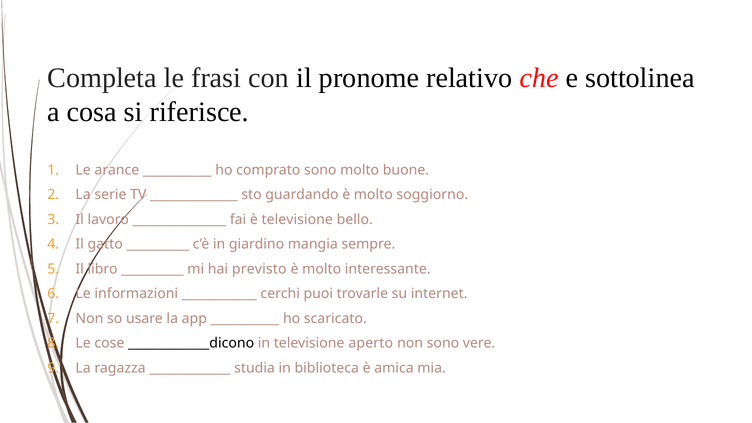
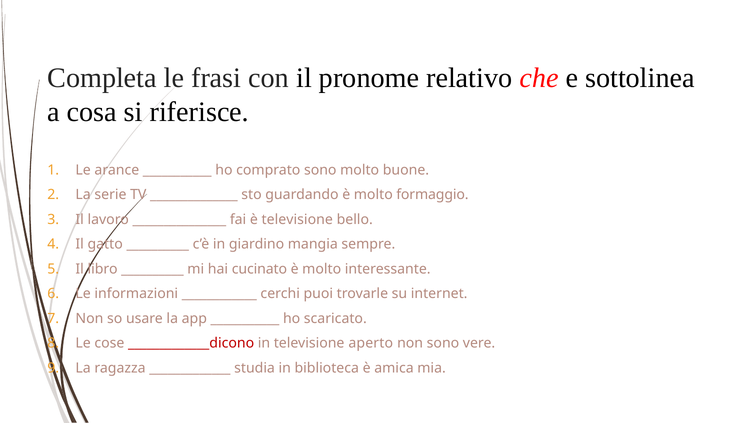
soggiorno: soggiorno -> formaggio
previsto: previsto -> cucinato
_____________dicono colour: black -> red
